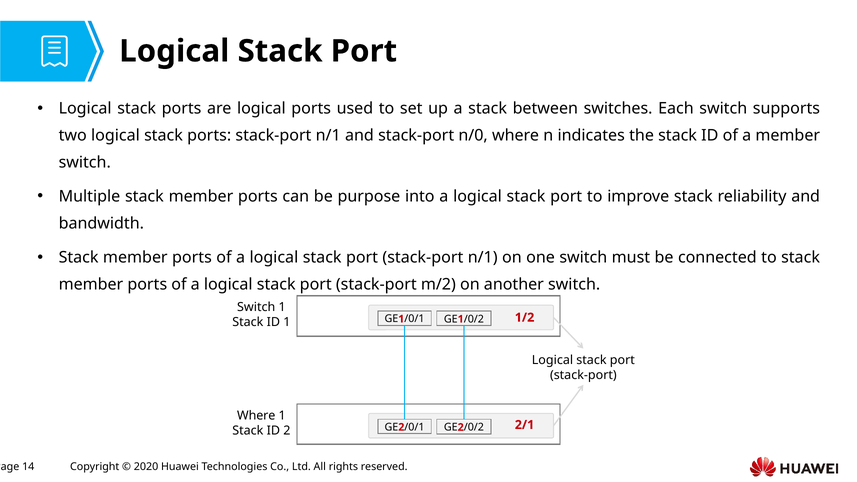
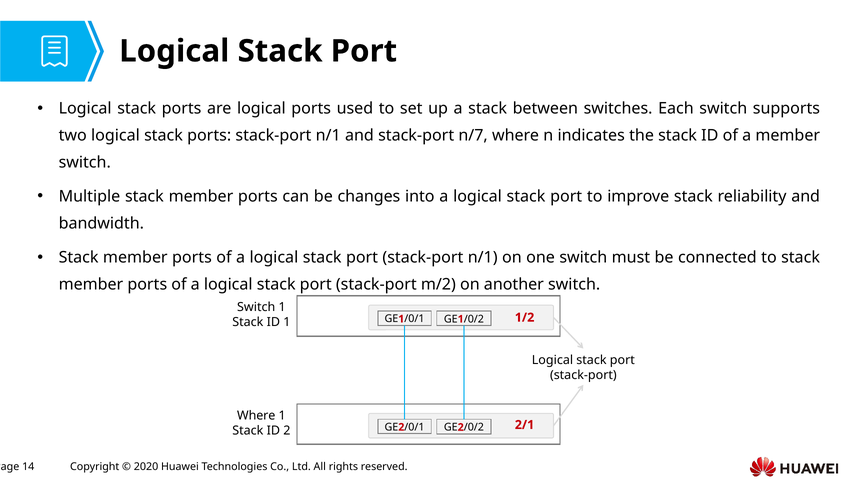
n/0: n/0 -> n/7
purpose: purpose -> changes
